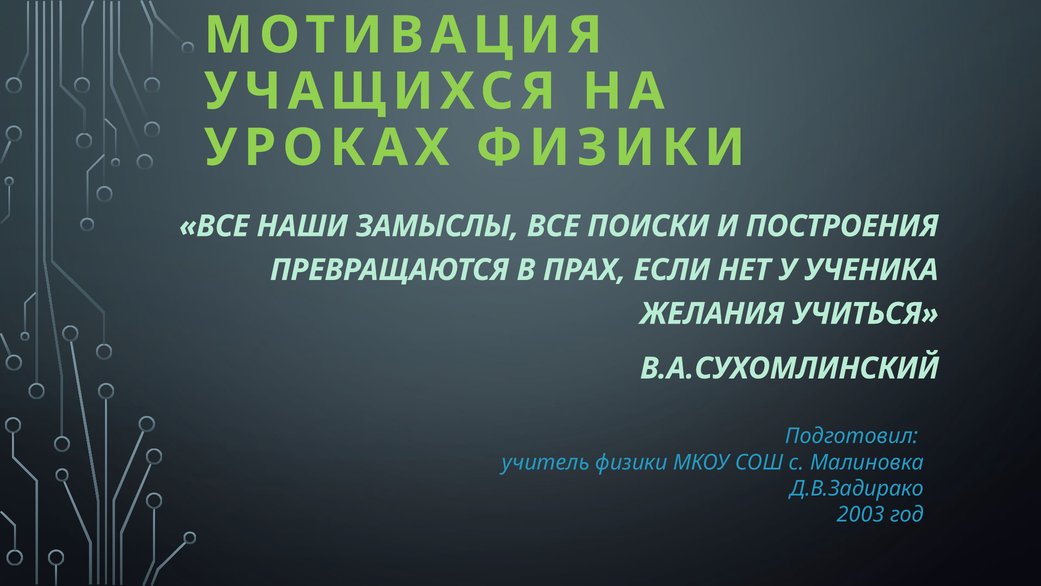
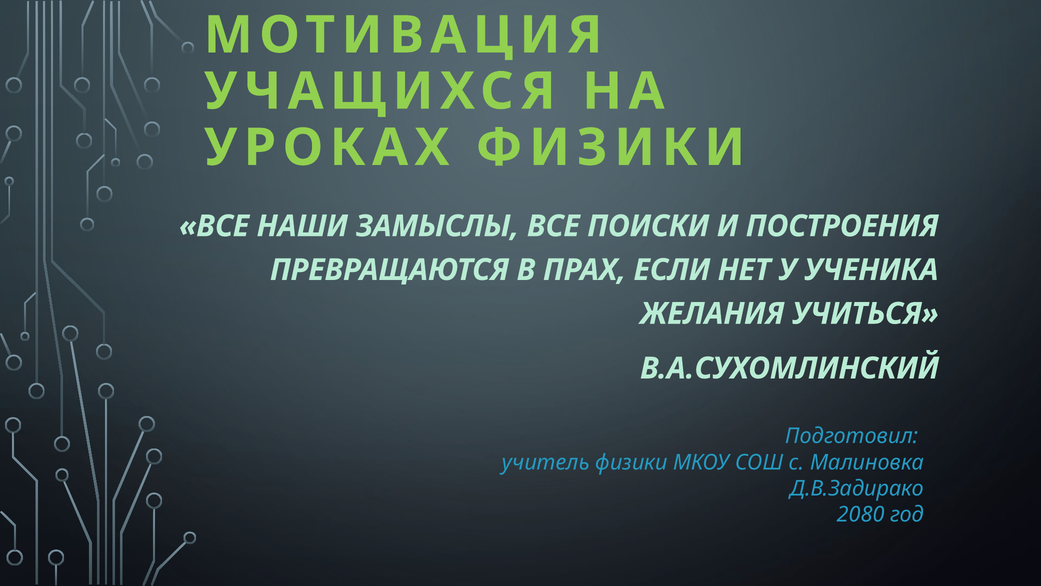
2003: 2003 -> 2080
